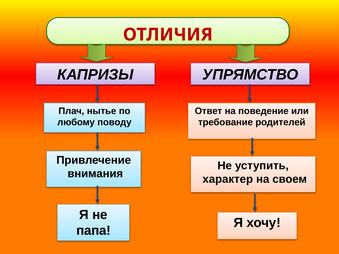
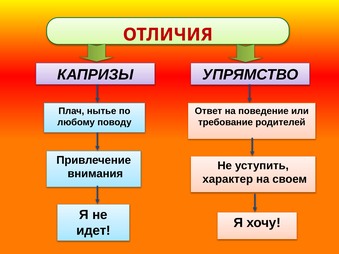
папа: папа -> идет
